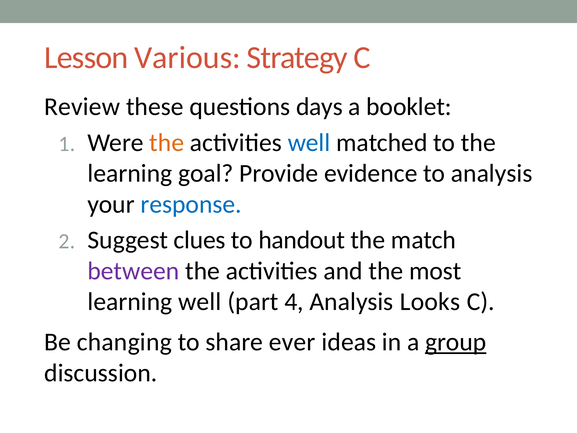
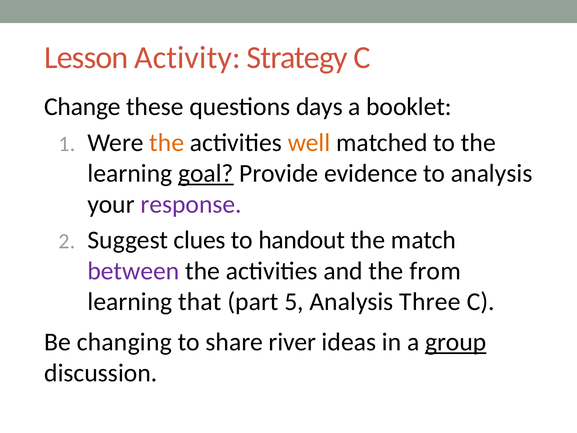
Various: Various -> Activity
Review: Review -> Change
well at (309, 143) colour: blue -> orange
goal underline: none -> present
response colour: blue -> purple
most: most -> from
learning well: well -> that
4: 4 -> 5
Looks: Looks -> Three
ever: ever -> river
